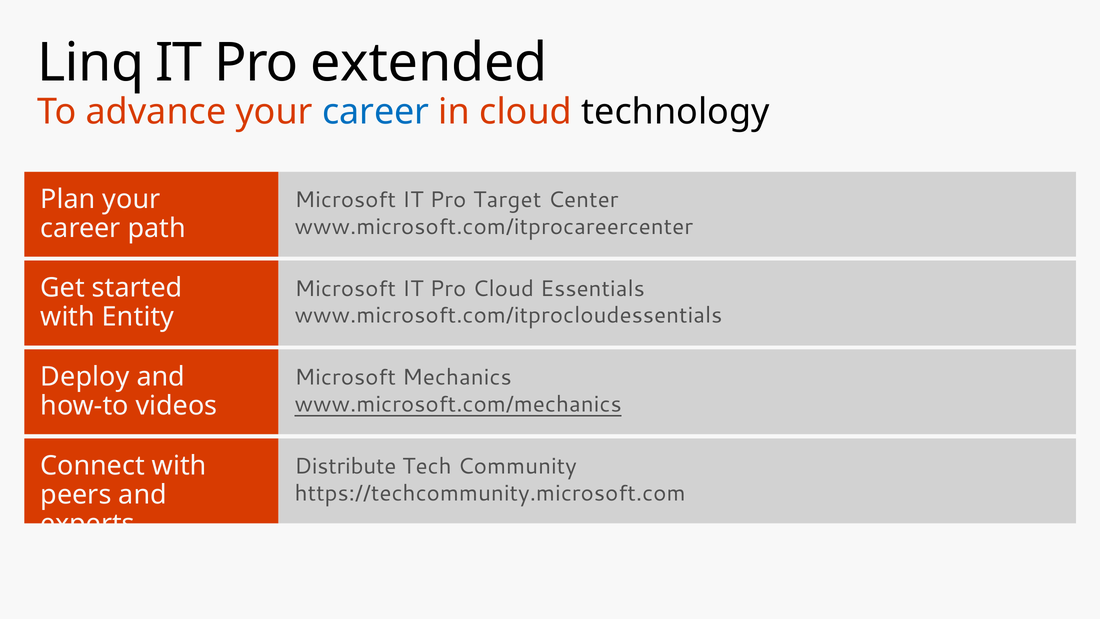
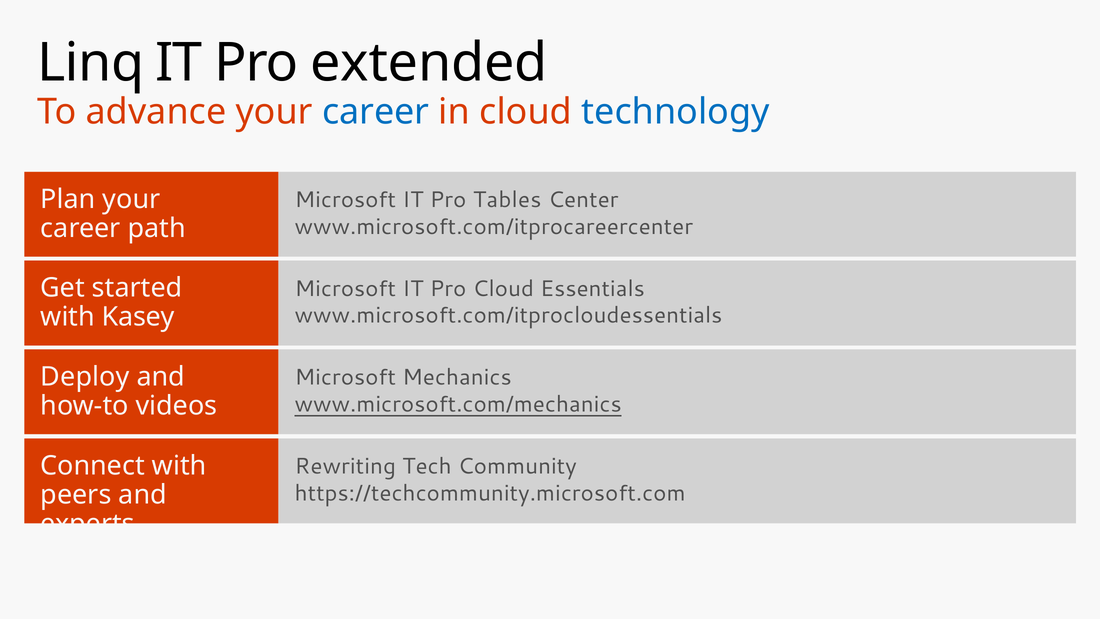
technology colour: black -> blue
Target: Target -> Tables
Entity: Entity -> Kasey
Distribute: Distribute -> Rewriting
